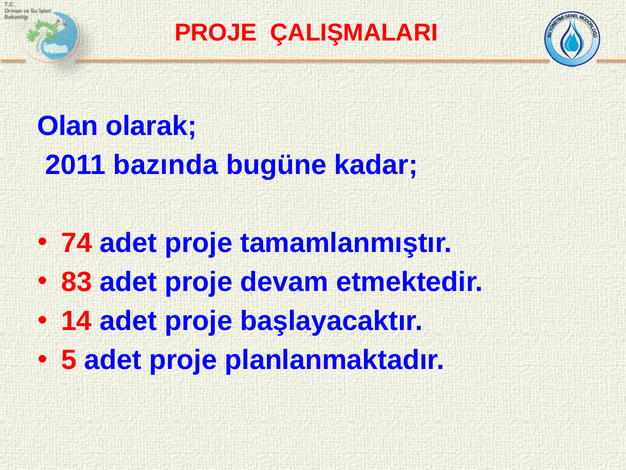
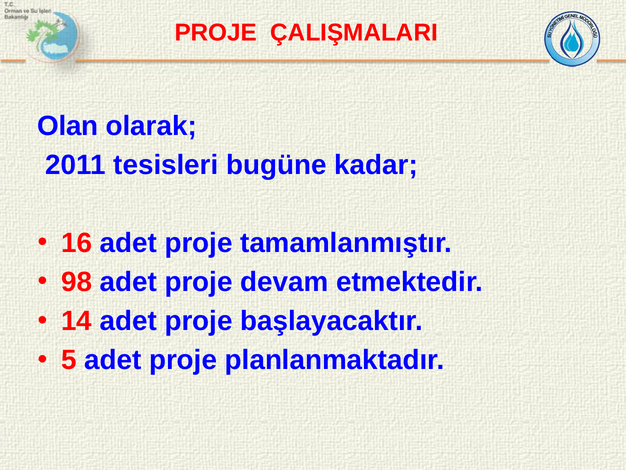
bazında: bazında -> tesisleri
74: 74 -> 16
83: 83 -> 98
